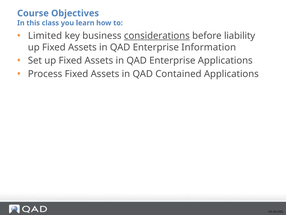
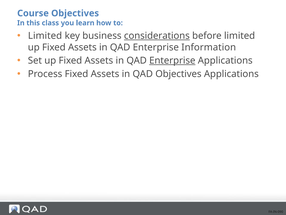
before liability: liability -> limited
Enterprise at (172, 60) underline: none -> present
QAD Contained: Contained -> Objectives
